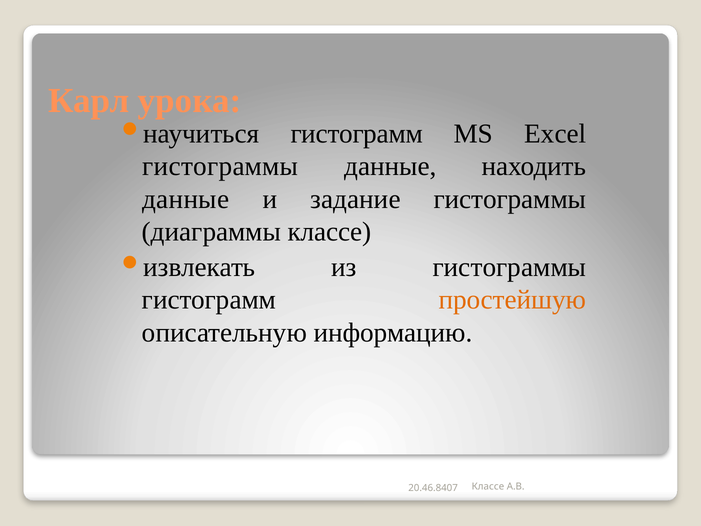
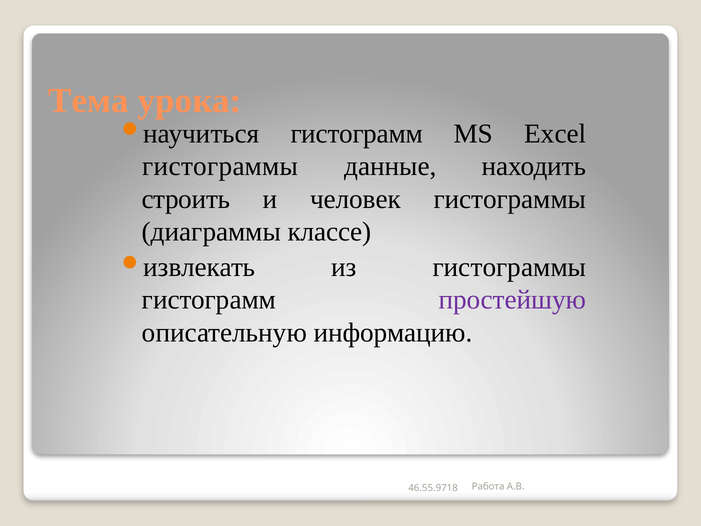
Карл: Карл -> Тема
данные at (186, 199): данные -> строить
задание: задание -> человек
простейшую colour: orange -> purple
Классе at (488, 486): Классе -> Работа
20.46.8407: 20.46.8407 -> 46.55.9718
